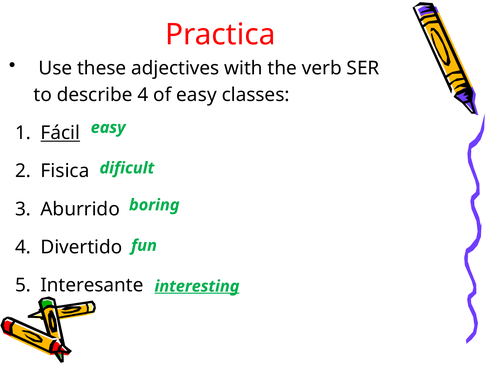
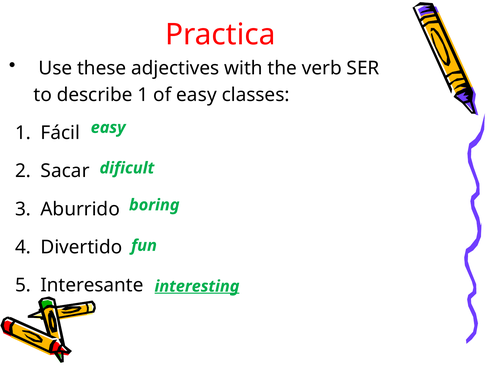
describe 4: 4 -> 1
Fácil underline: present -> none
Fisica: Fisica -> Sacar
